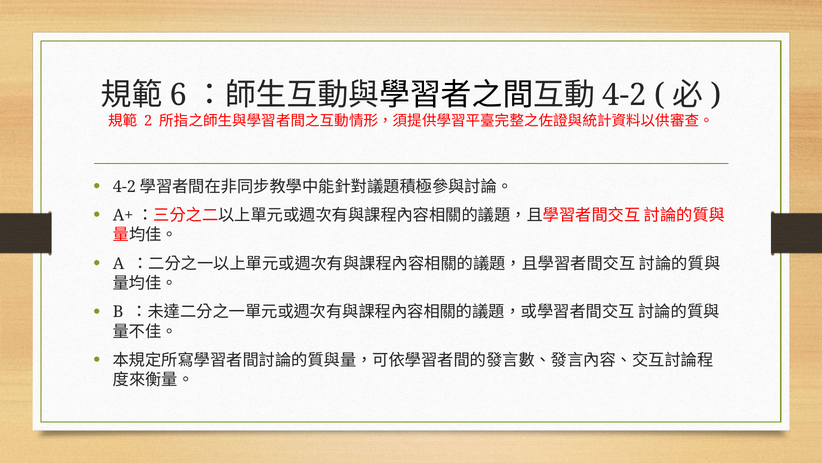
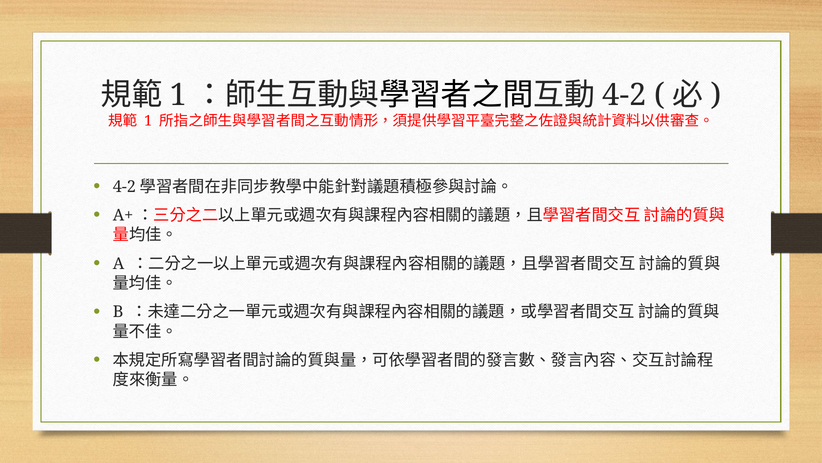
6 at (178, 95): 6 -> 1
2 at (148, 121): 2 -> 1
